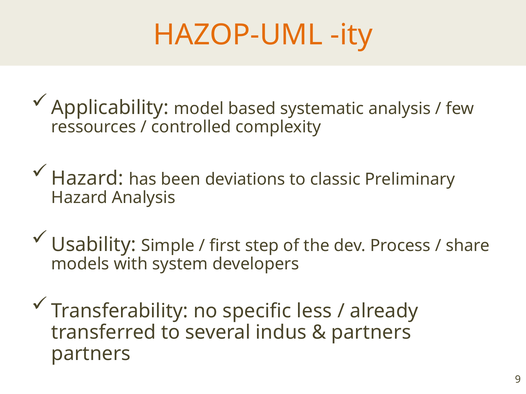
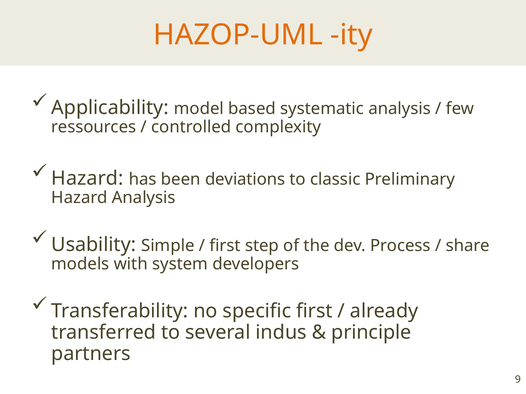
specific less: less -> first
partners at (371, 333): partners -> principle
